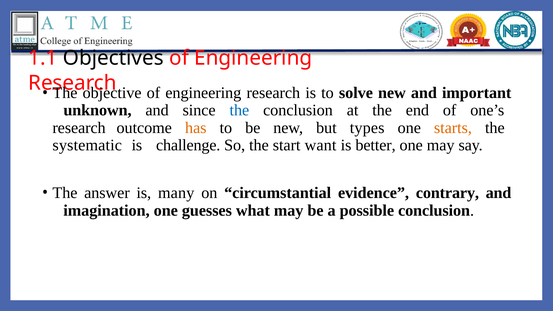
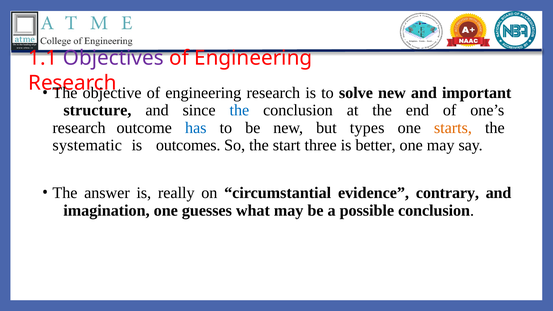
Objectives colour: black -> purple
unknown: unknown -> structure
has colour: orange -> blue
challenge: challenge -> outcomes
want: want -> three
many: many -> really
